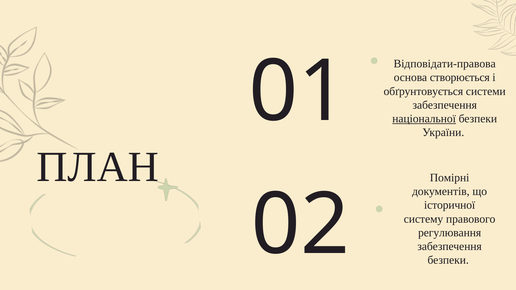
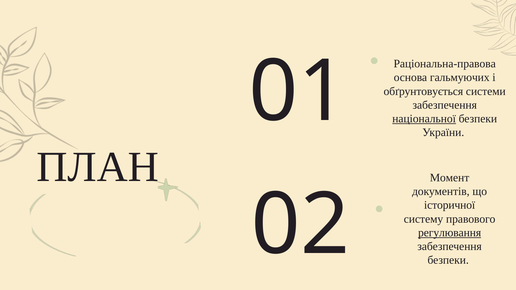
Відповідати-правова: Відповідати-правова -> Раціональна-правова
створюється: створюється -> гальмуючих
Помірні: Помірні -> Момент
регулювання underline: none -> present
